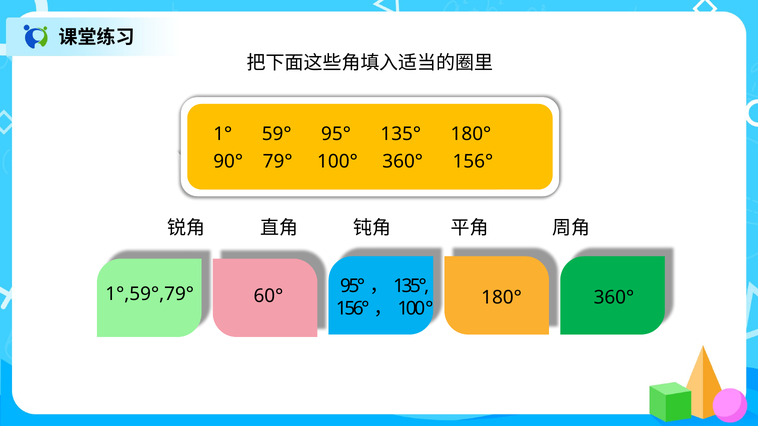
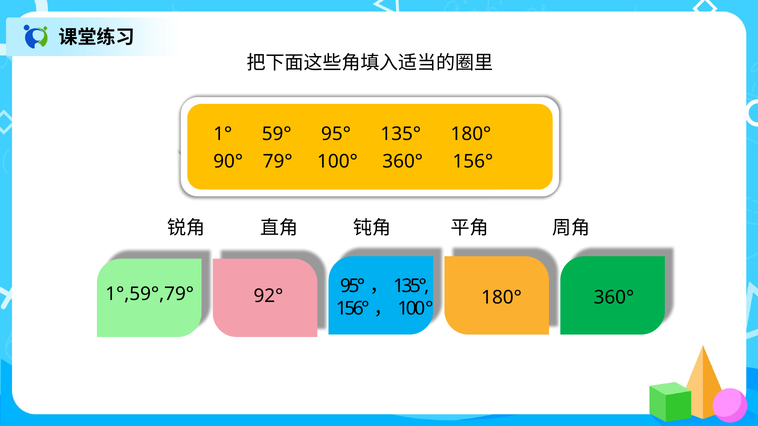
60°: 60° -> 92°
